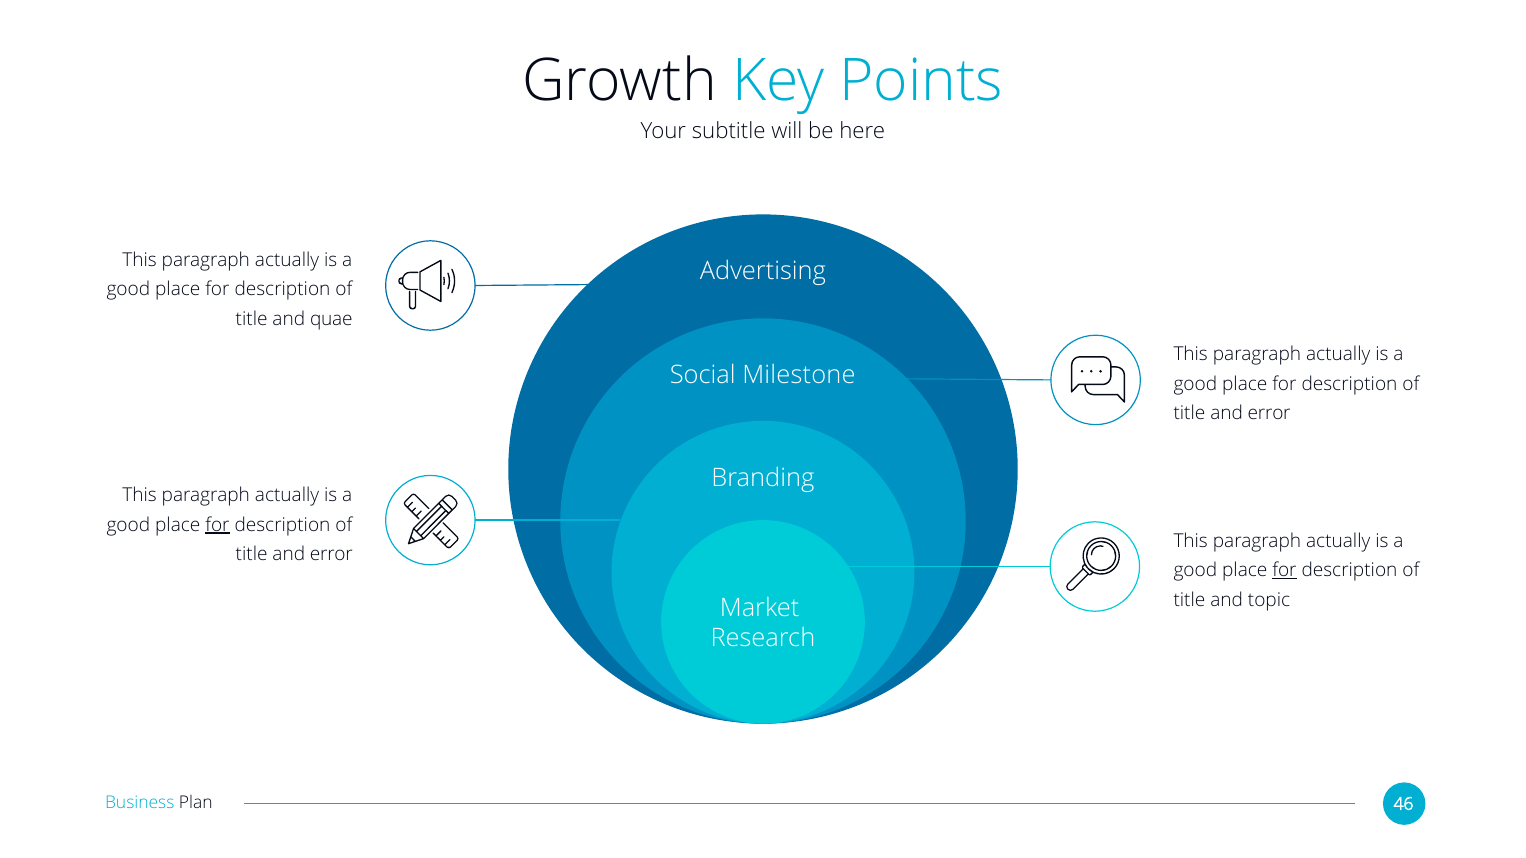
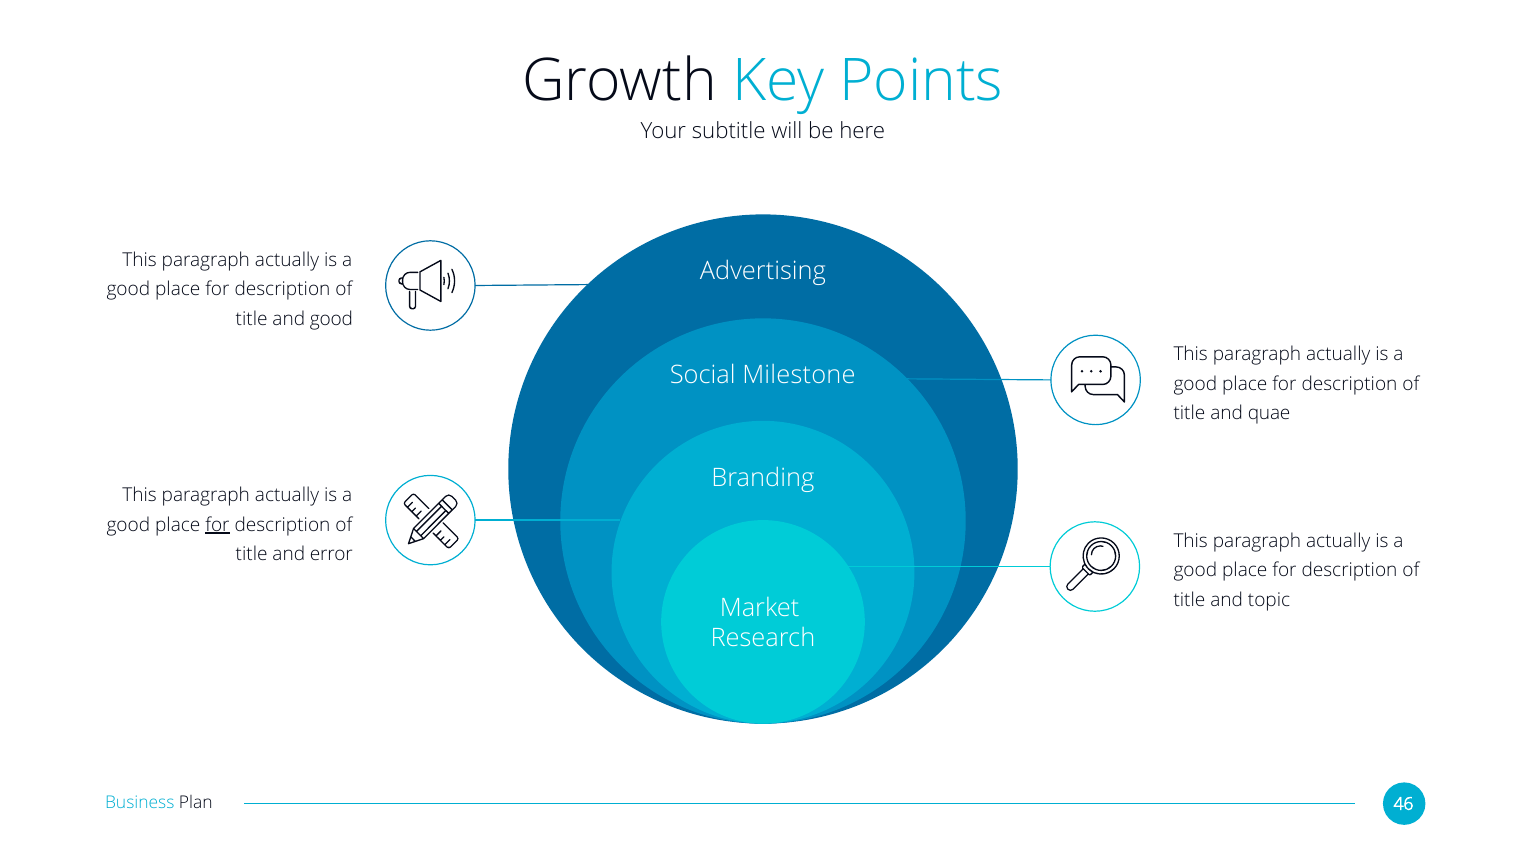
and quae: quae -> good
error at (1269, 414): error -> quae
for at (1284, 571) underline: present -> none
